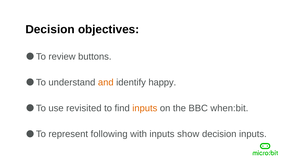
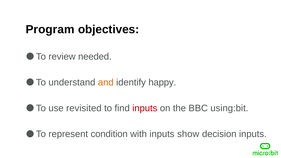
Decision at (50, 29): Decision -> Program
buttons: buttons -> needed
inputs at (145, 108) colour: orange -> red
when:bit: when:bit -> using:bit
following: following -> condition
